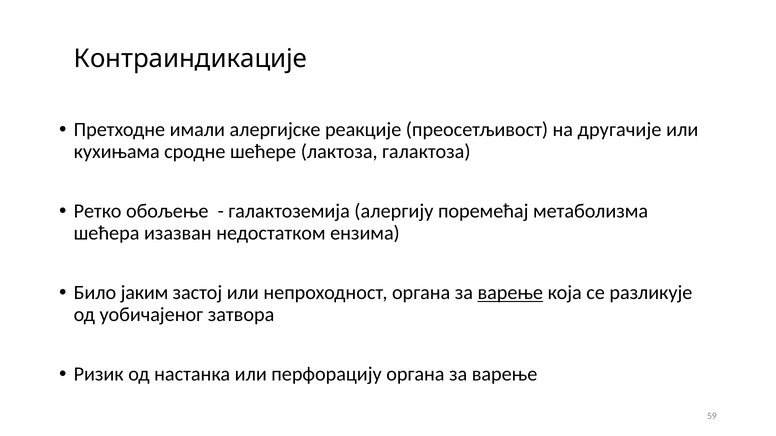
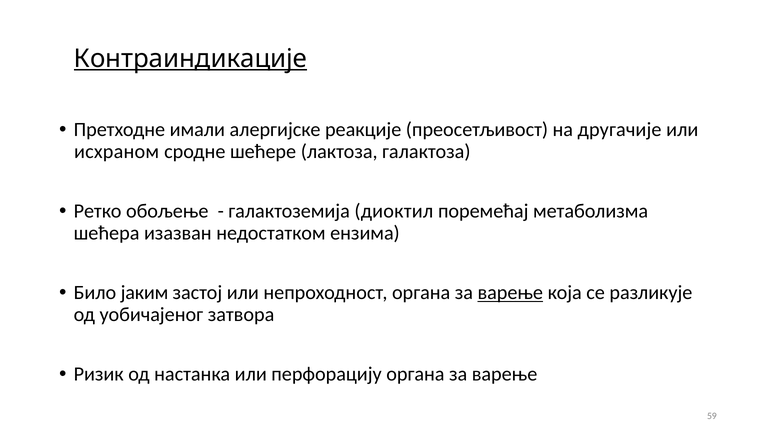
Контраиндикације underline: none -> present
кухињама: кухињама -> исхраном
алергију: алергију -> диоктил
